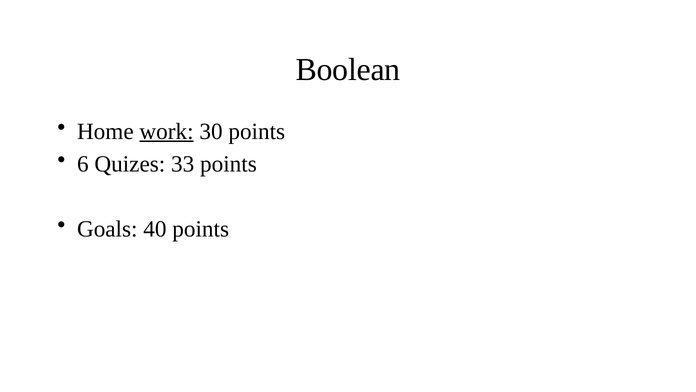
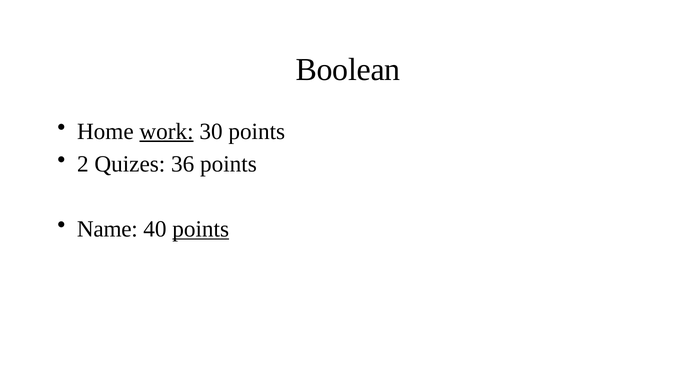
6: 6 -> 2
33: 33 -> 36
Goals: Goals -> Name
points at (201, 229) underline: none -> present
